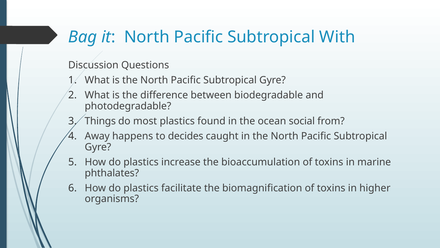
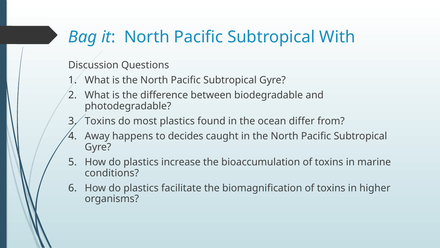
Things at (100, 121): Things -> Toxins
social: social -> differ
phthalates: phthalates -> conditions
